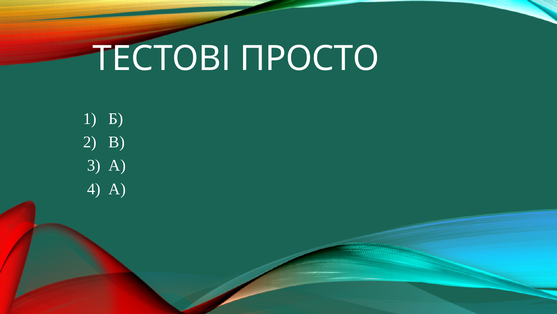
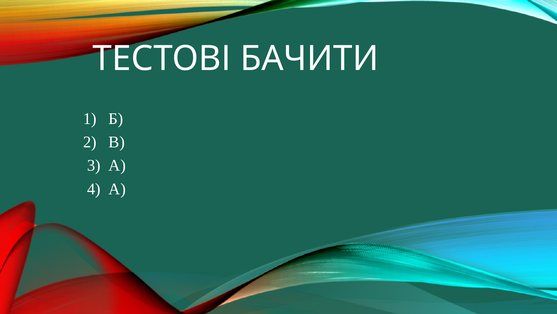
ПРОСТО: ПРОСТО -> БАЧИТИ
